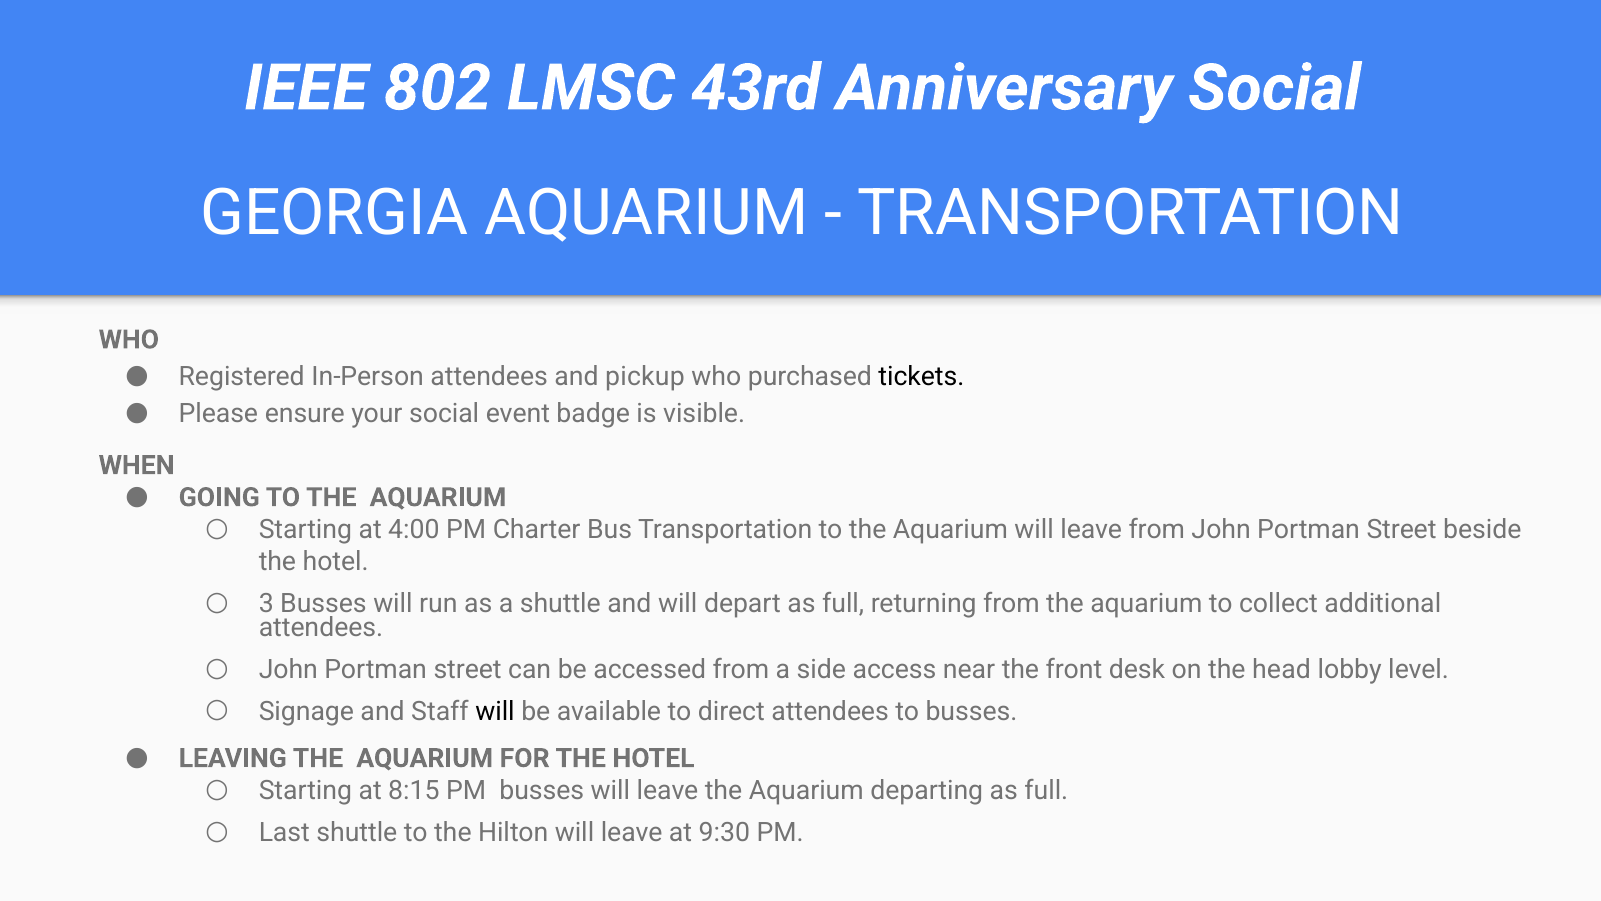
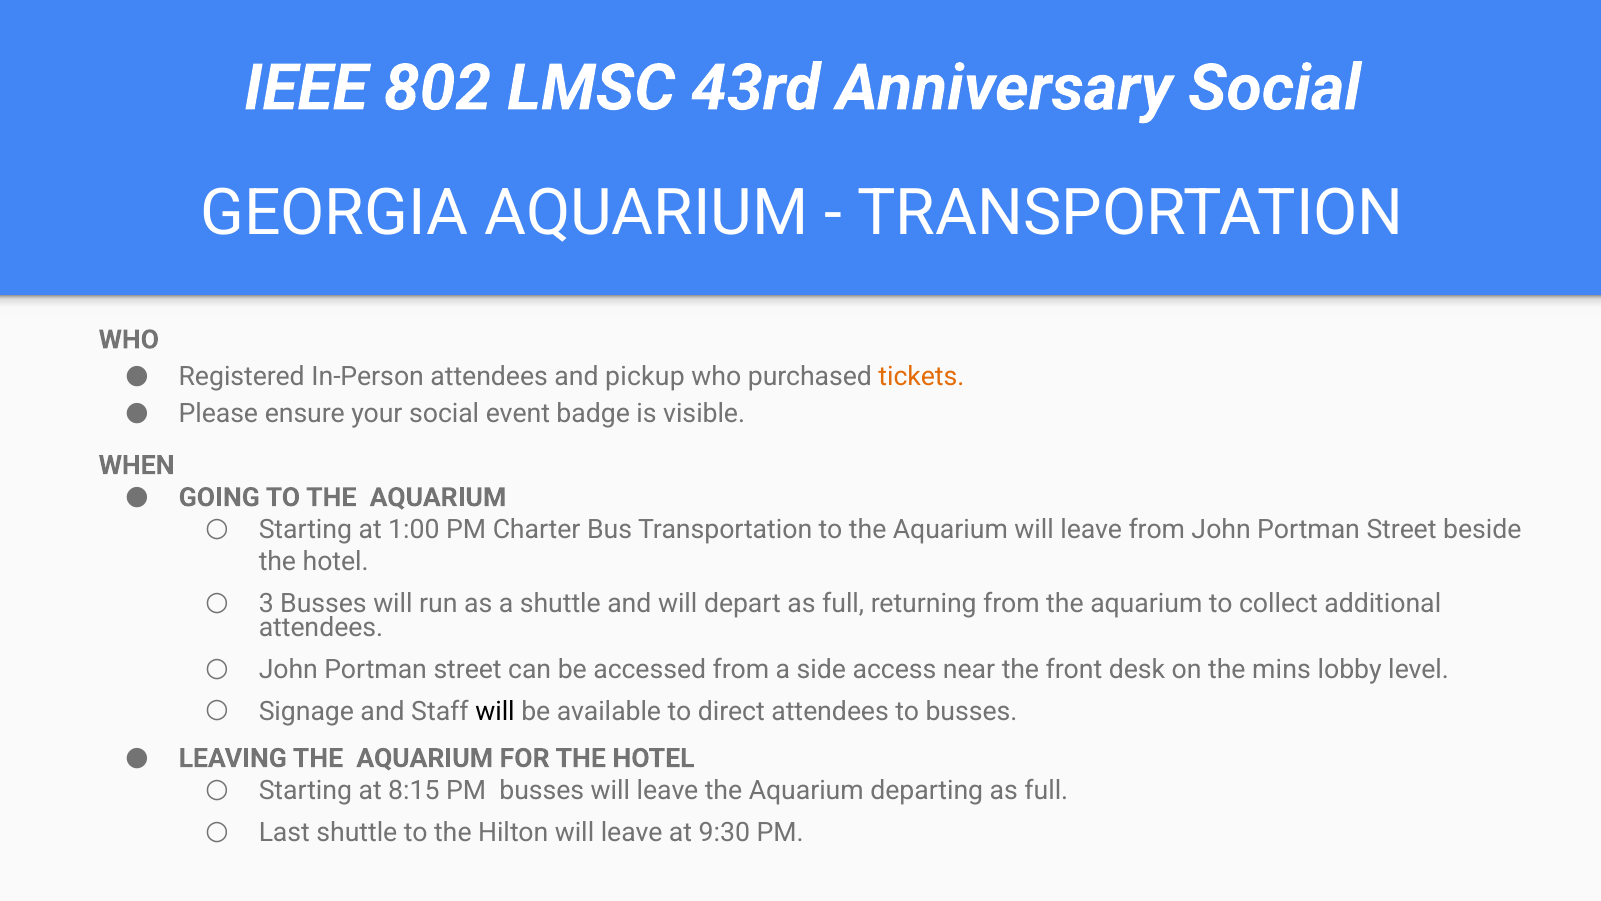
tickets colour: black -> orange
4:00: 4:00 -> 1:00
head: head -> mins
